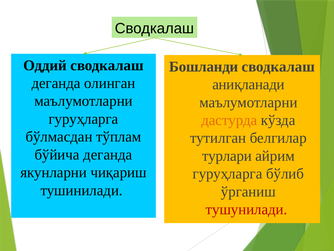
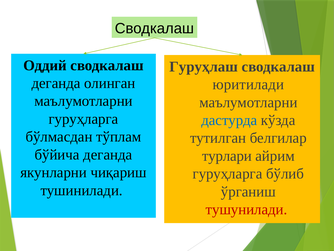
Бошланди: Бошланди -> Гуруҳлаш
аниқланади: аниқланади -> юритилади
дастурда colour: orange -> blue
